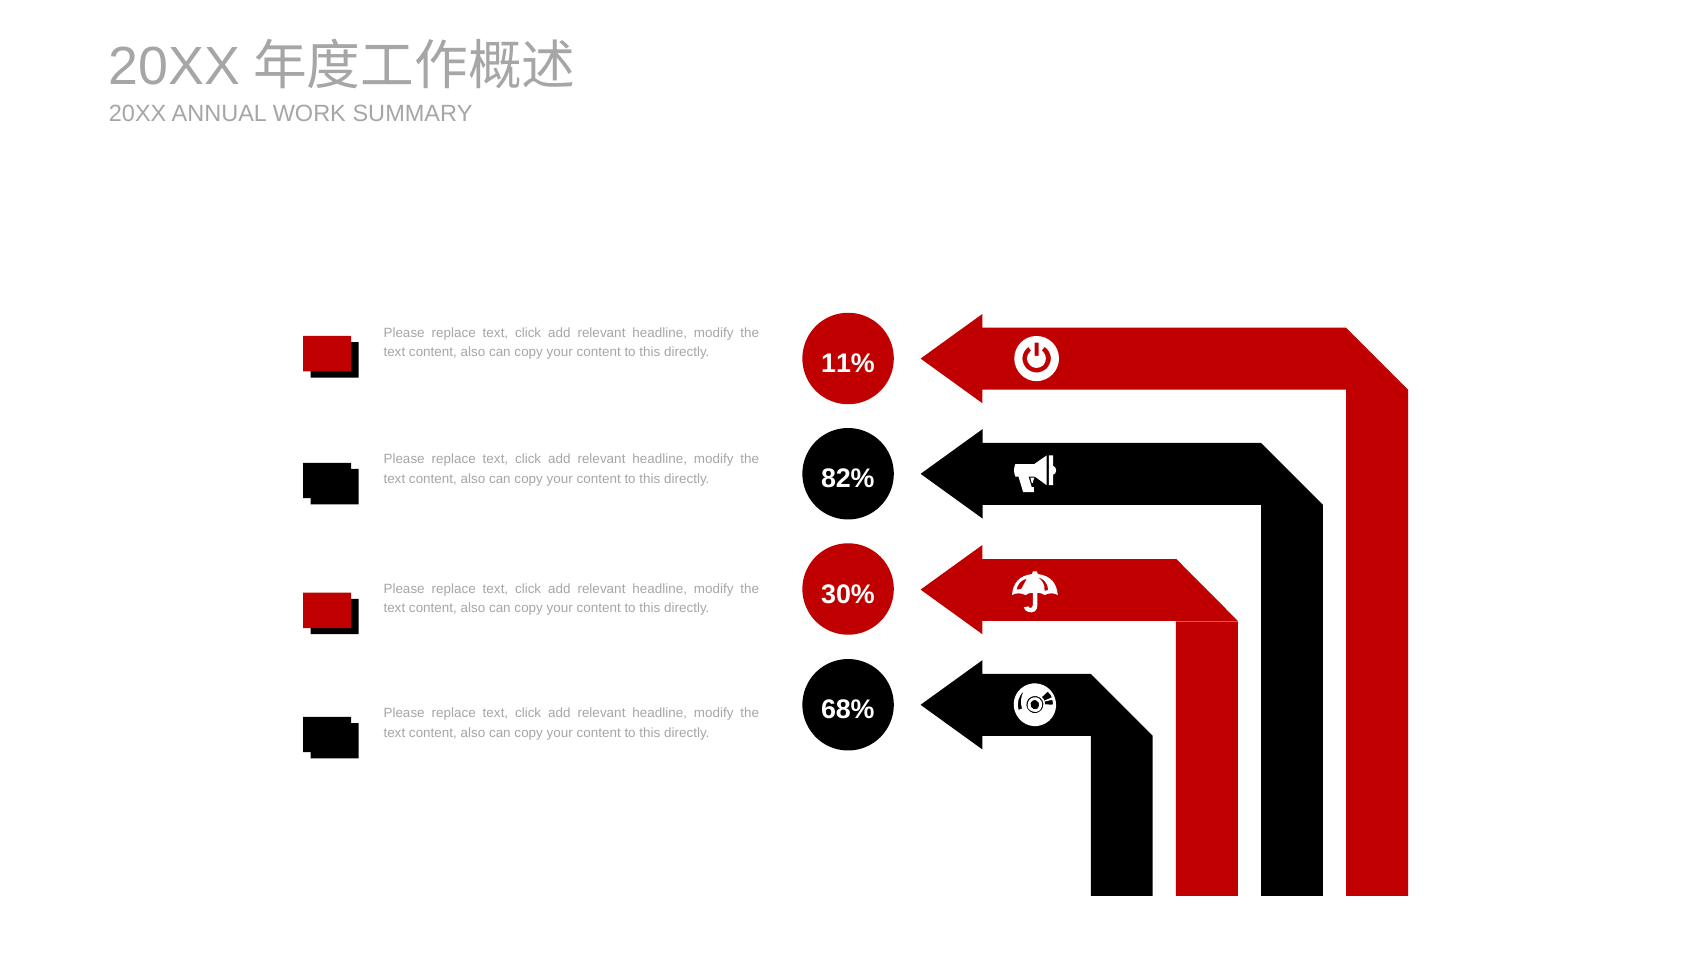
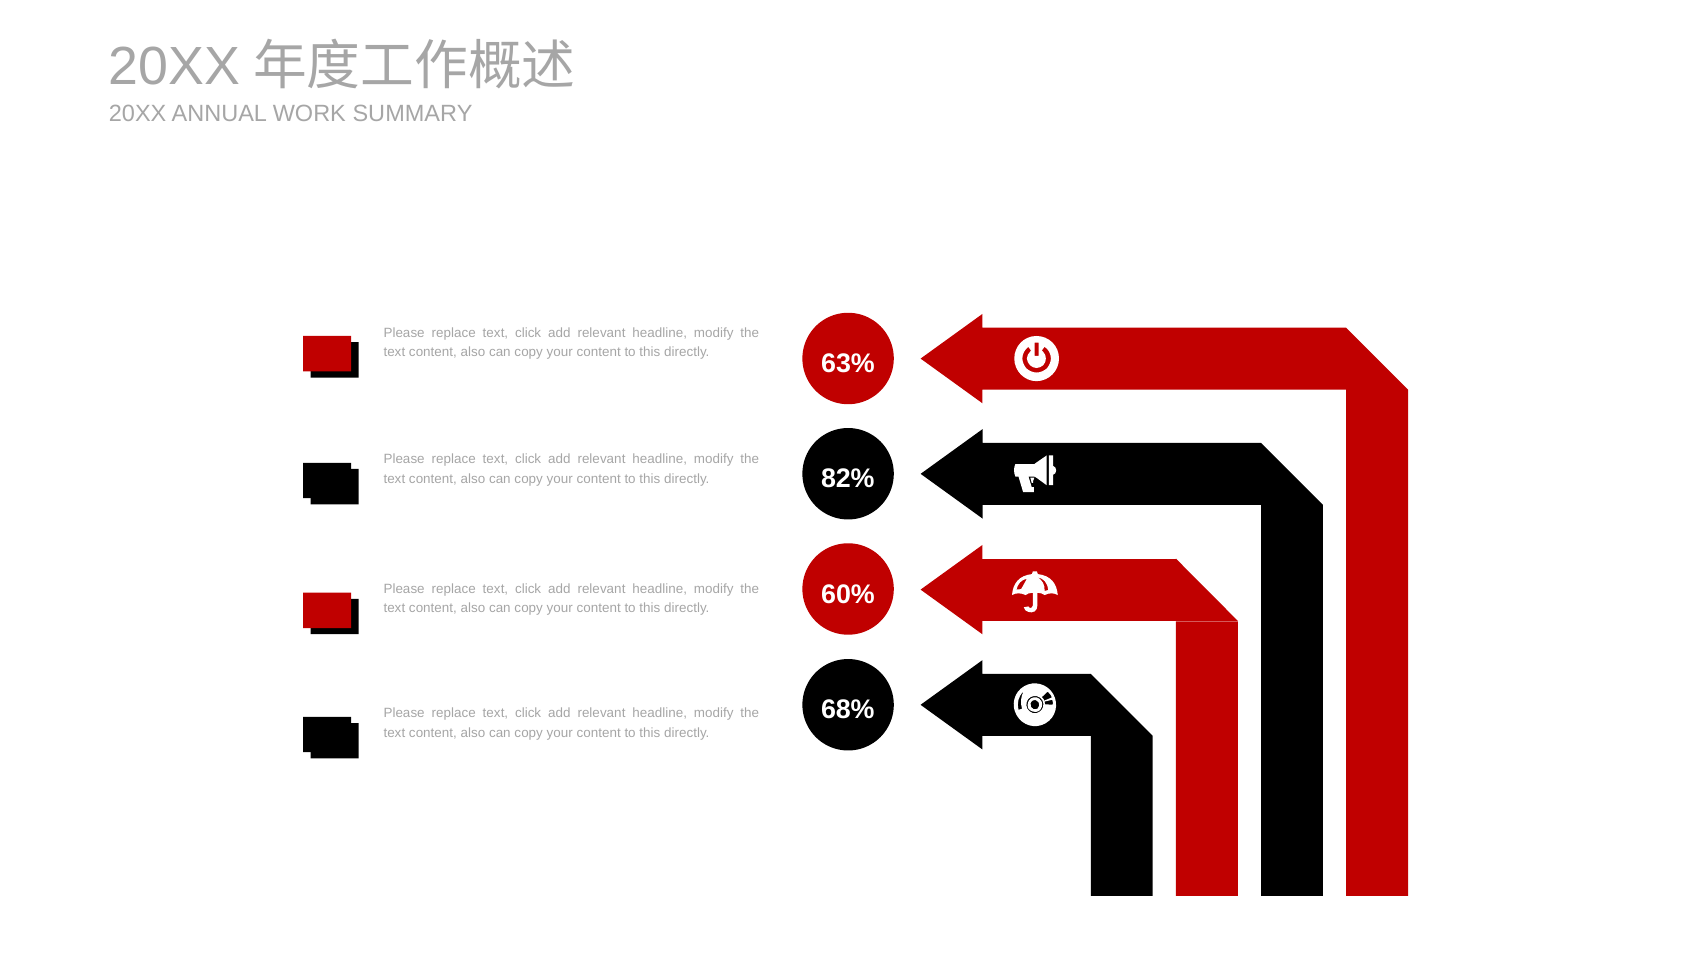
11%: 11% -> 63%
30%: 30% -> 60%
